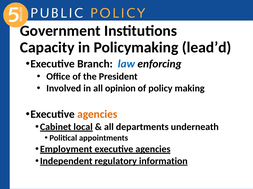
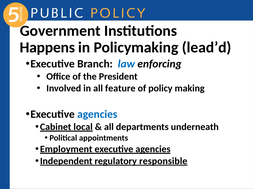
Capacity: Capacity -> Happens
opinion: opinion -> feature
agencies at (97, 115) colour: orange -> blue
information: information -> responsible
